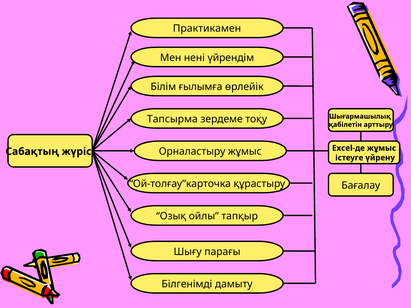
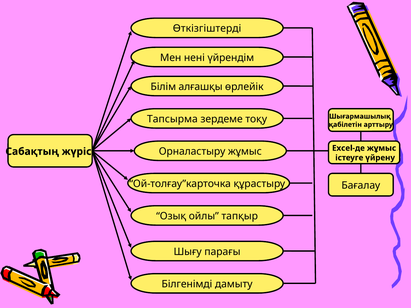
Практикамен: Практикамен -> Өткізгіштерді
ғылымға: ғылымға -> алғашқы
